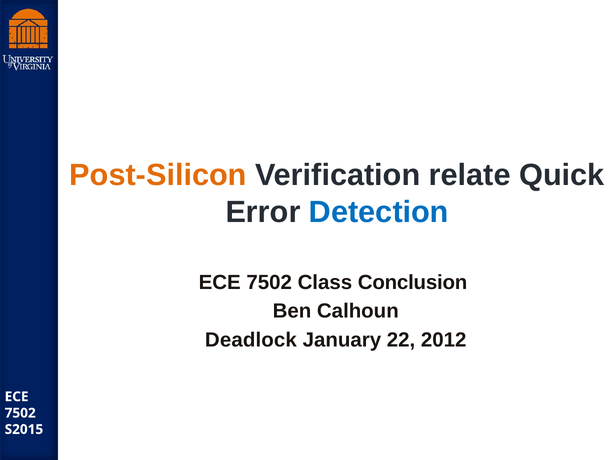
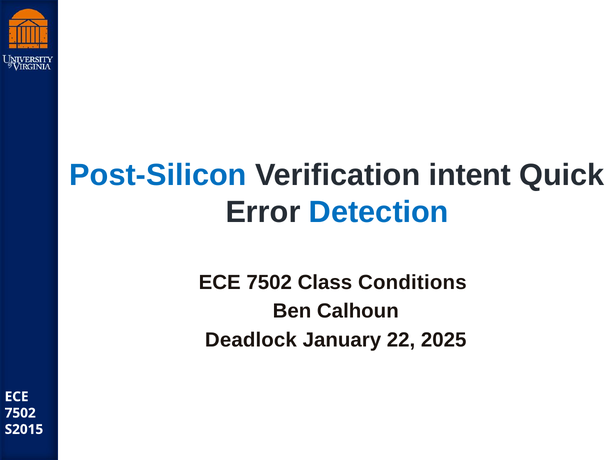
Post-Silicon colour: orange -> blue
relate: relate -> intent
Conclusion: Conclusion -> Conditions
2012: 2012 -> 2025
